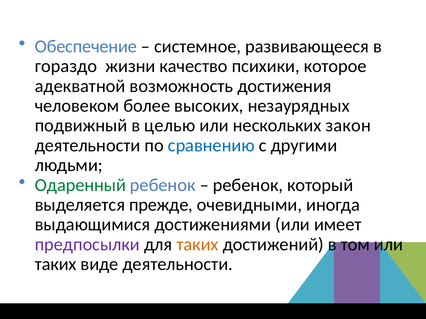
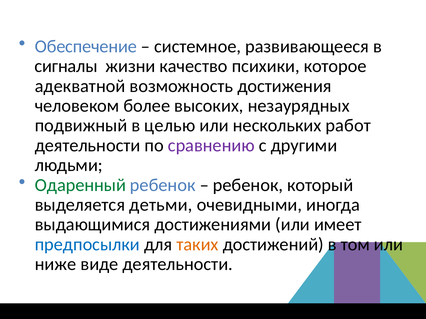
гораздо: гораздо -> сигналы
закон: закон -> работ
сравнению colour: blue -> purple
прежде: прежде -> детьми
предпосылки colour: purple -> blue
таких at (56, 265): таких -> ниже
